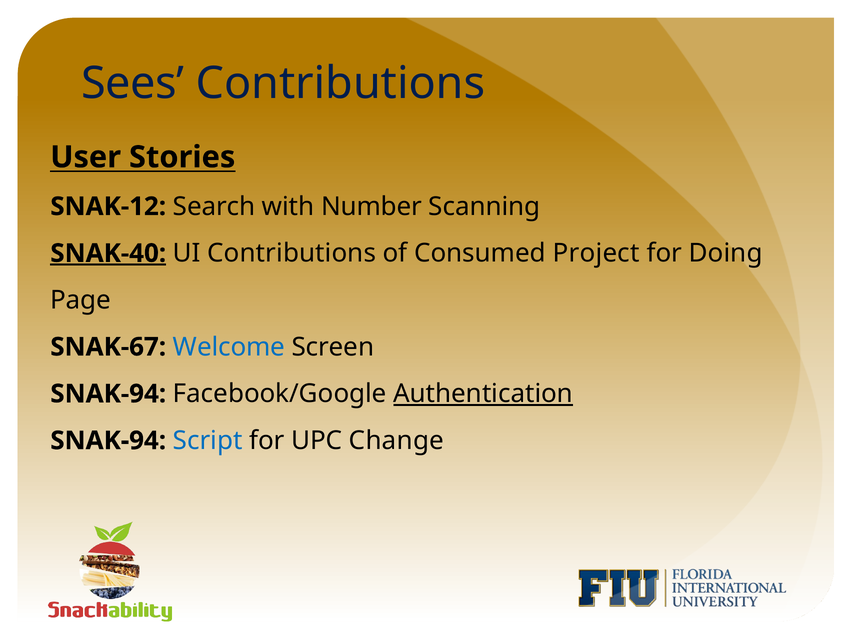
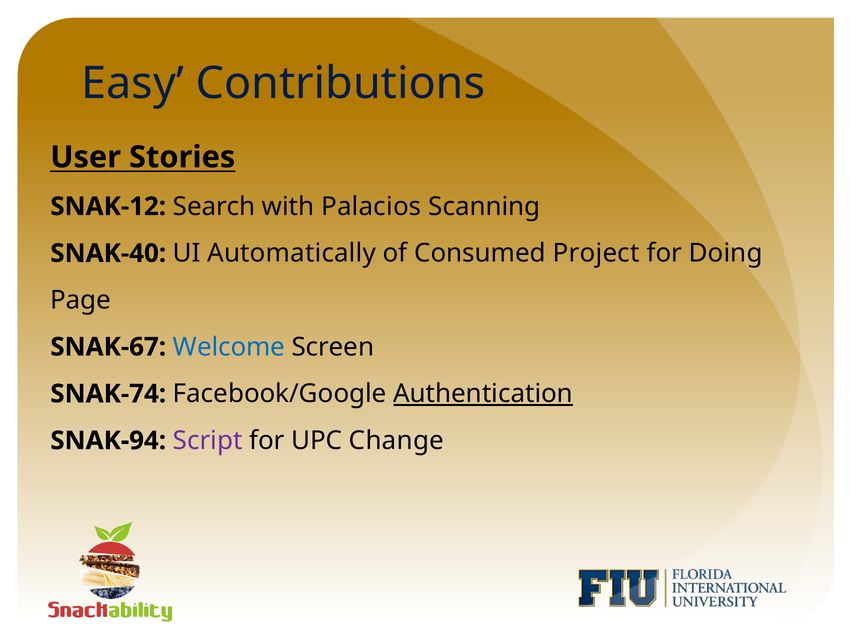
Sees: Sees -> Easy
Number: Number -> Palacios
SNAK-40 underline: present -> none
UI Contributions: Contributions -> Automatically
SNAK-94 at (108, 394): SNAK-94 -> SNAK-74
Script colour: blue -> purple
